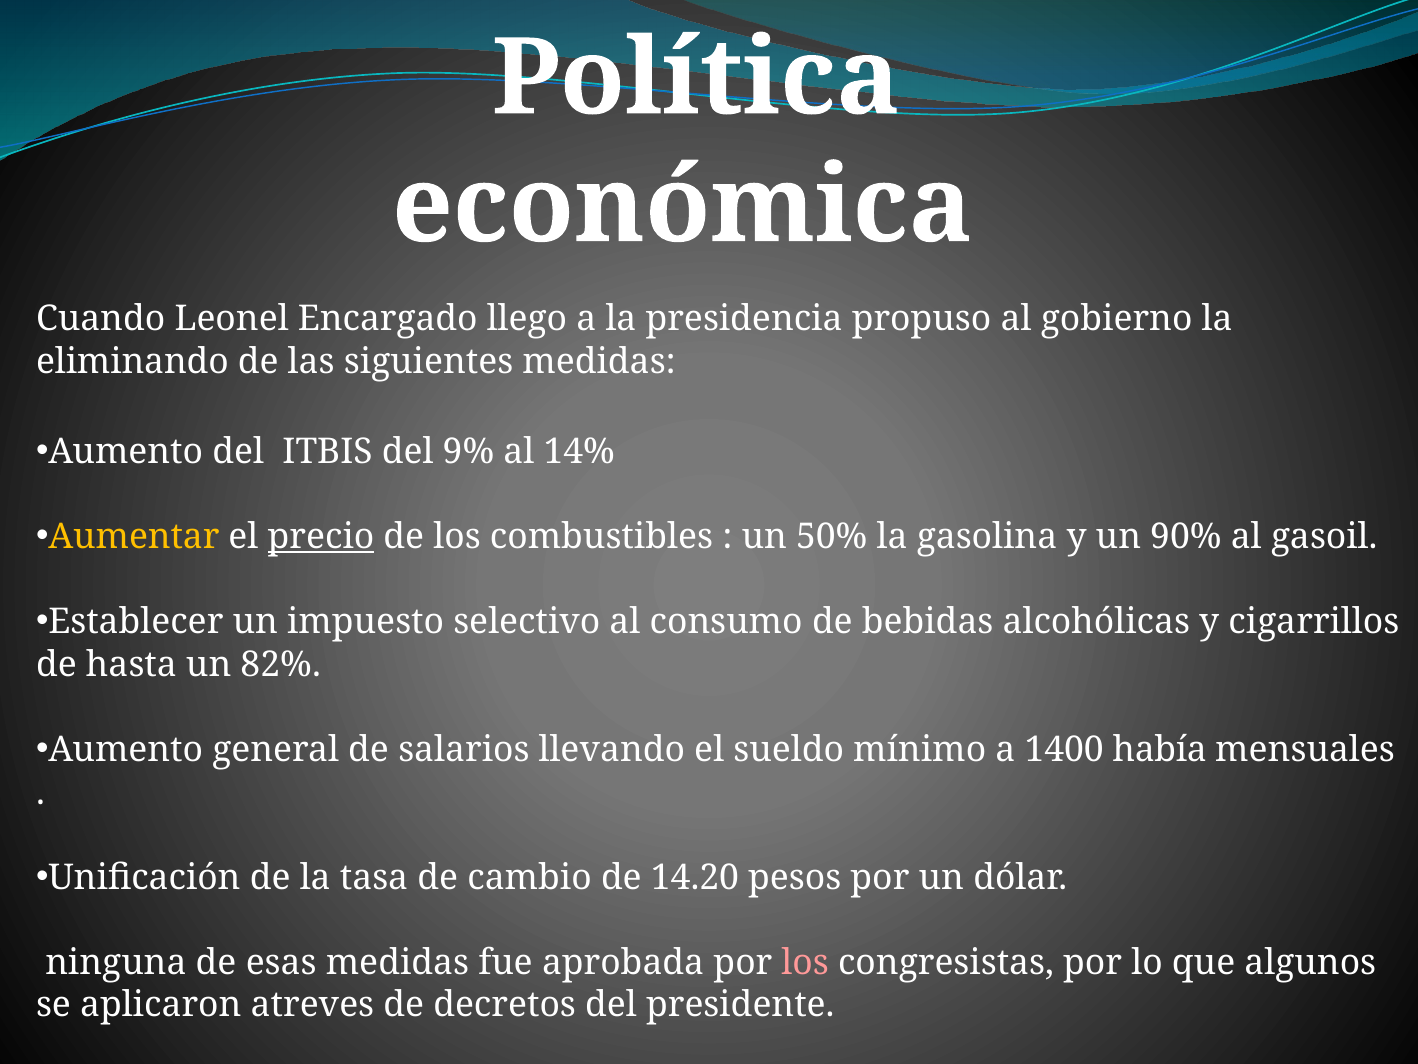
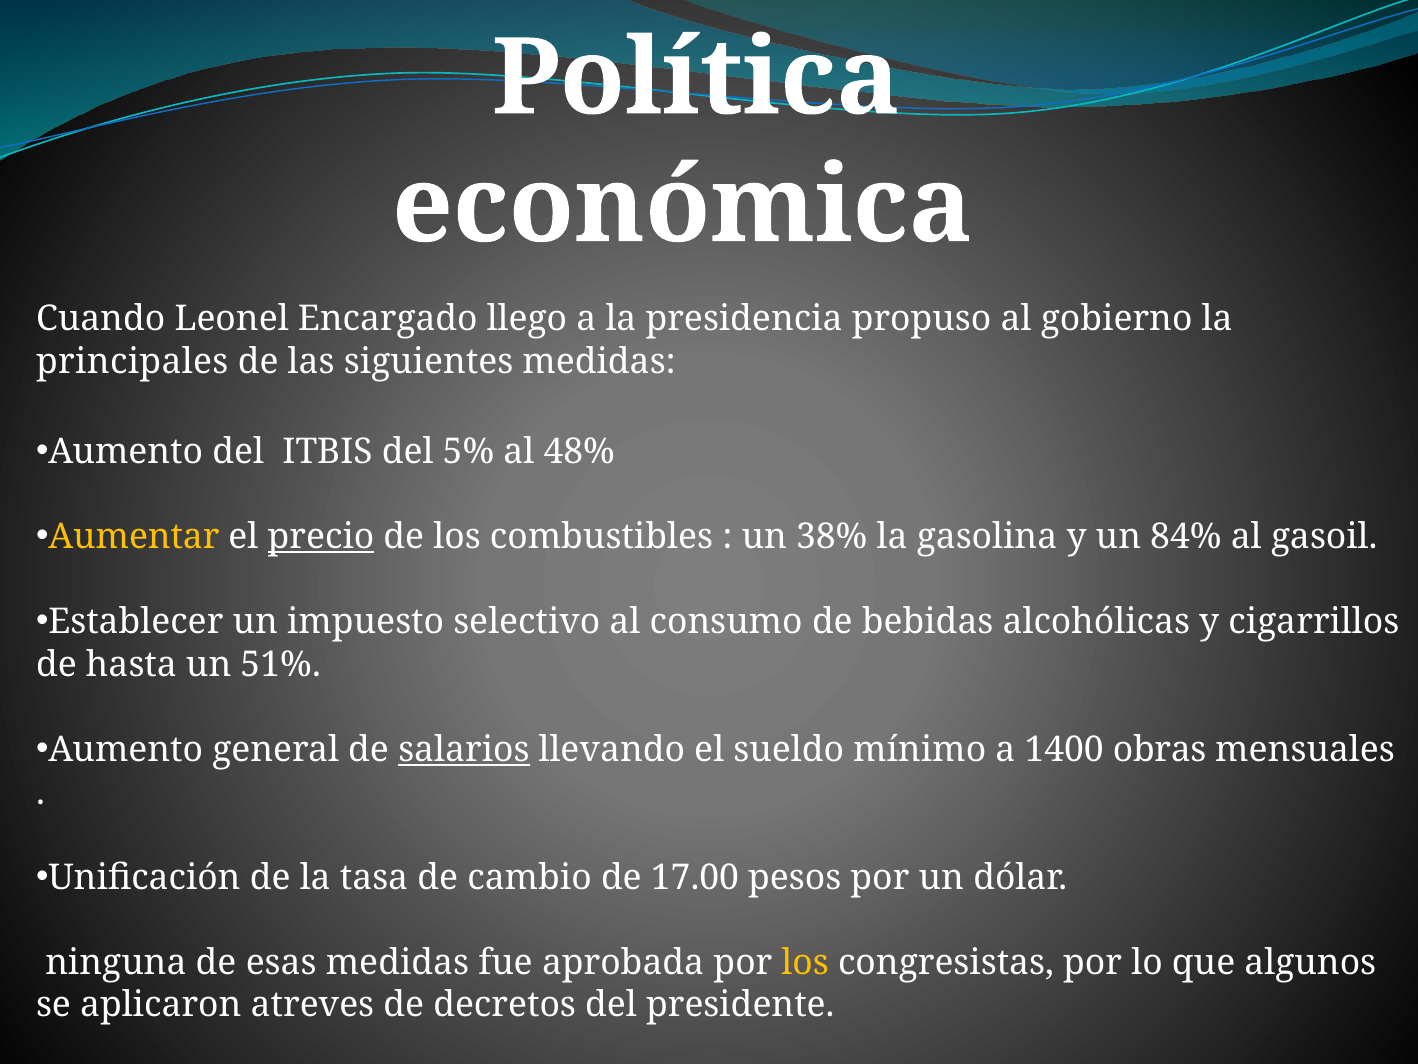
eliminando: eliminando -> principales
9%: 9% -> 5%
14%: 14% -> 48%
50%: 50% -> 38%
90%: 90% -> 84%
82%: 82% -> 51%
salarios underline: none -> present
había: había -> obras
14.20: 14.20 -> 17.00
los at (805, 962) colour: pink -> yellow
